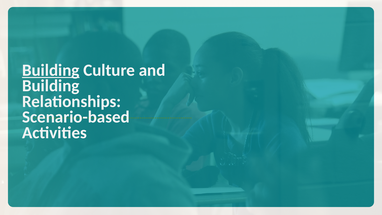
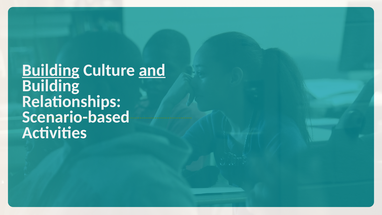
and underline: none -> present
